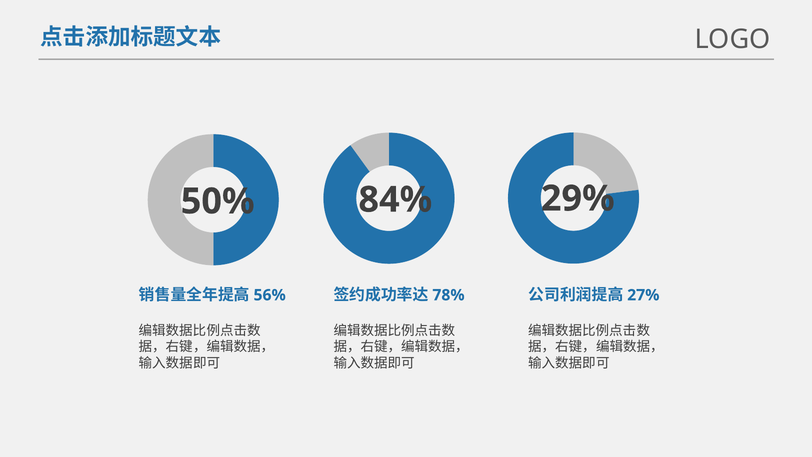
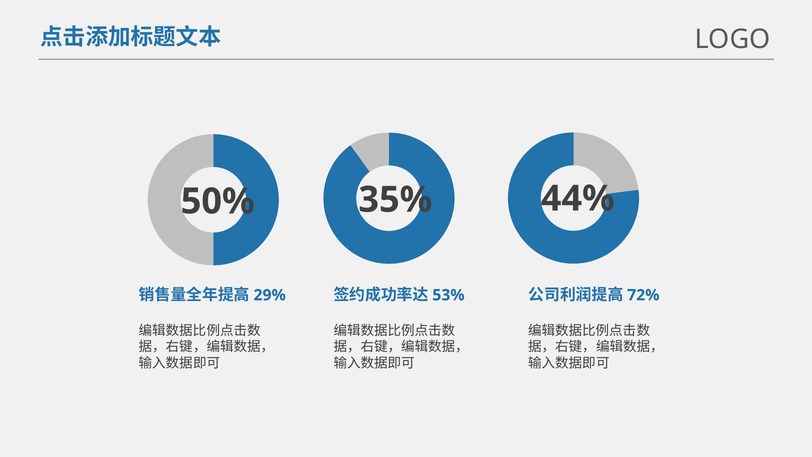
84%: 84% -> 35%
29%: 29% -> 44%
56%: 56% -> 29%
78%: 78% -> 53%
27%: 27% -> 72%
